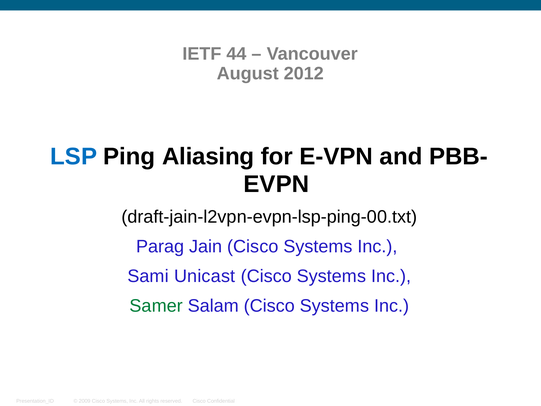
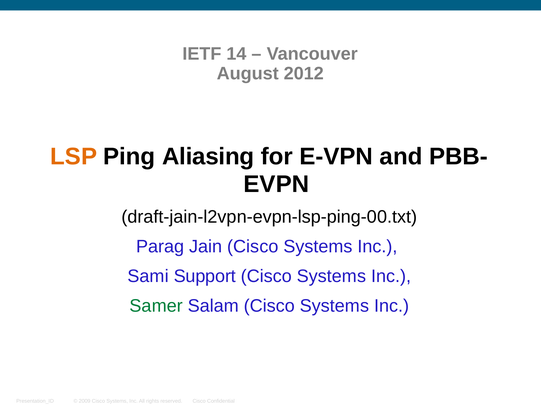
44: 44 -> 14
LSP colour: blue -> orange
Unicast: Unicast -> Support
